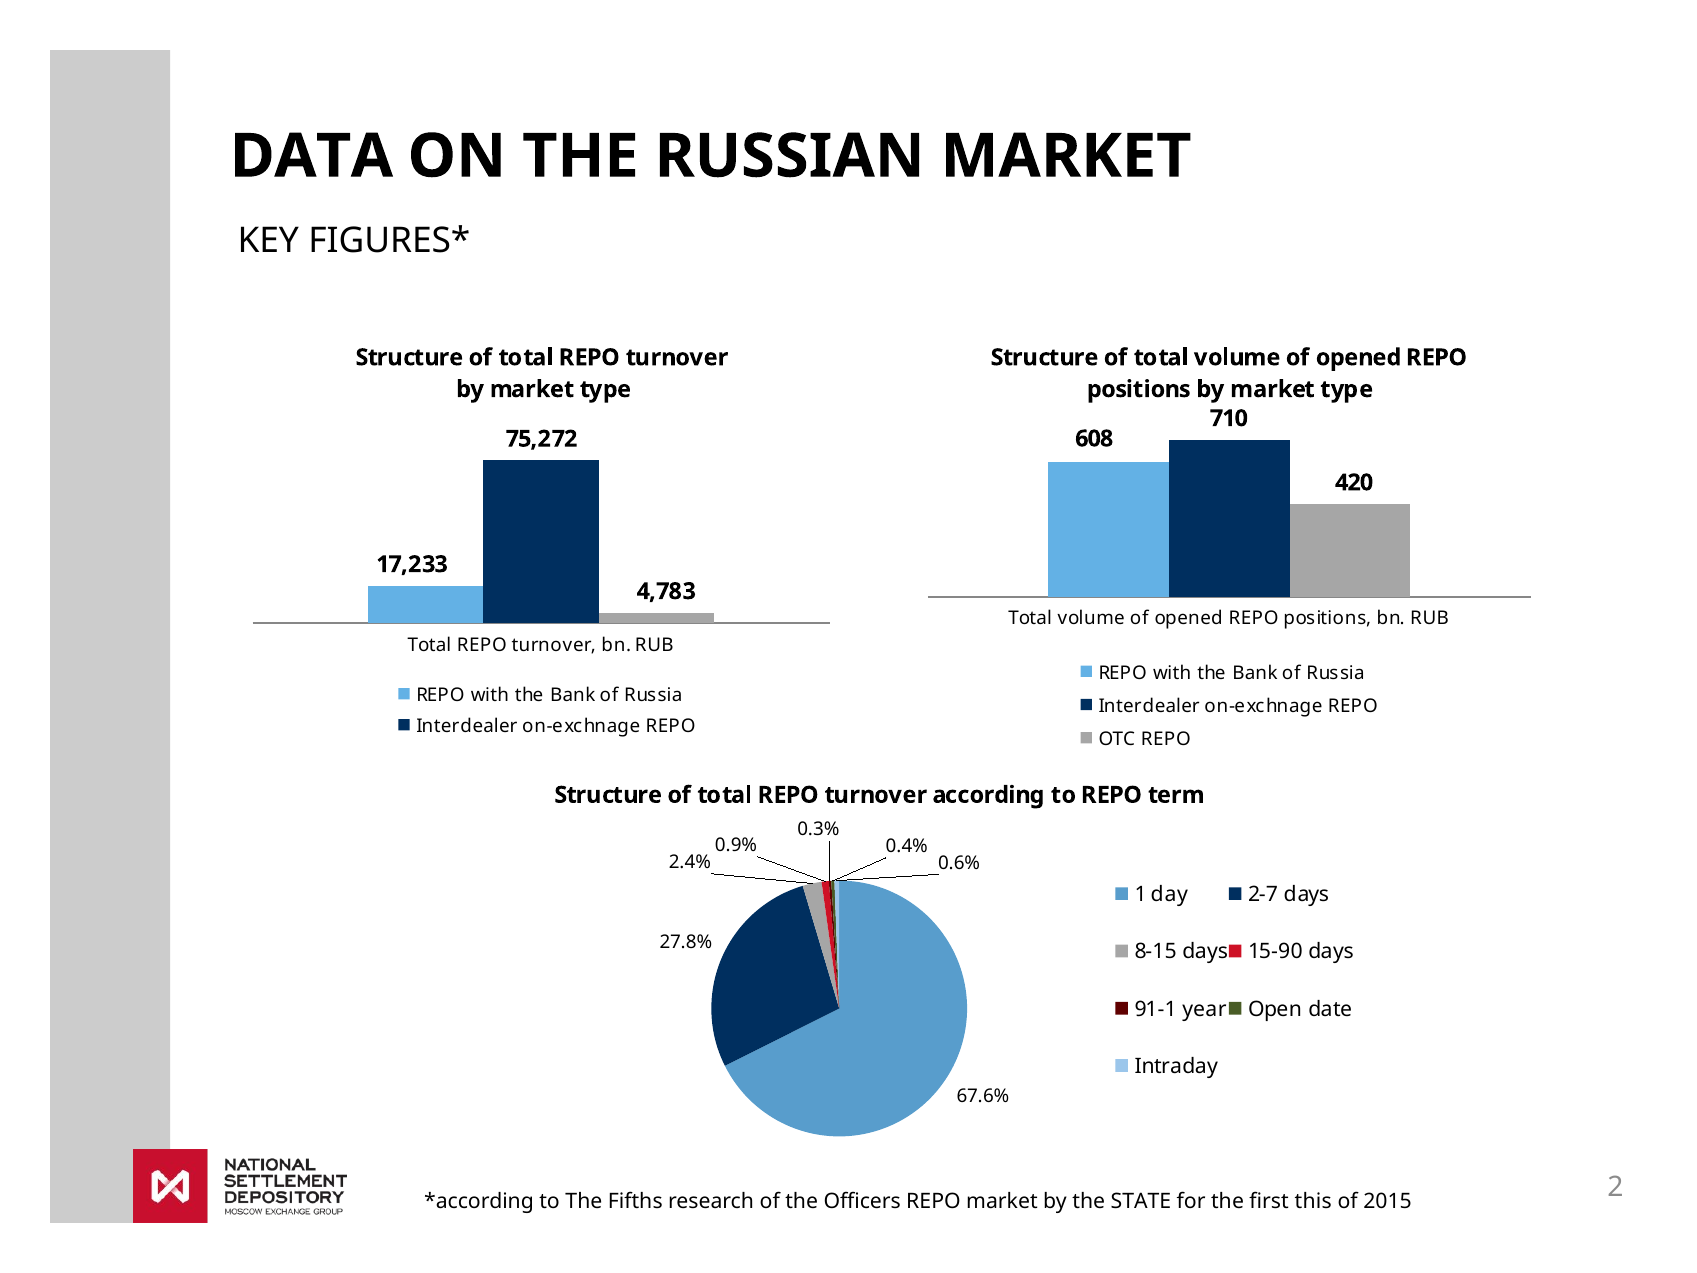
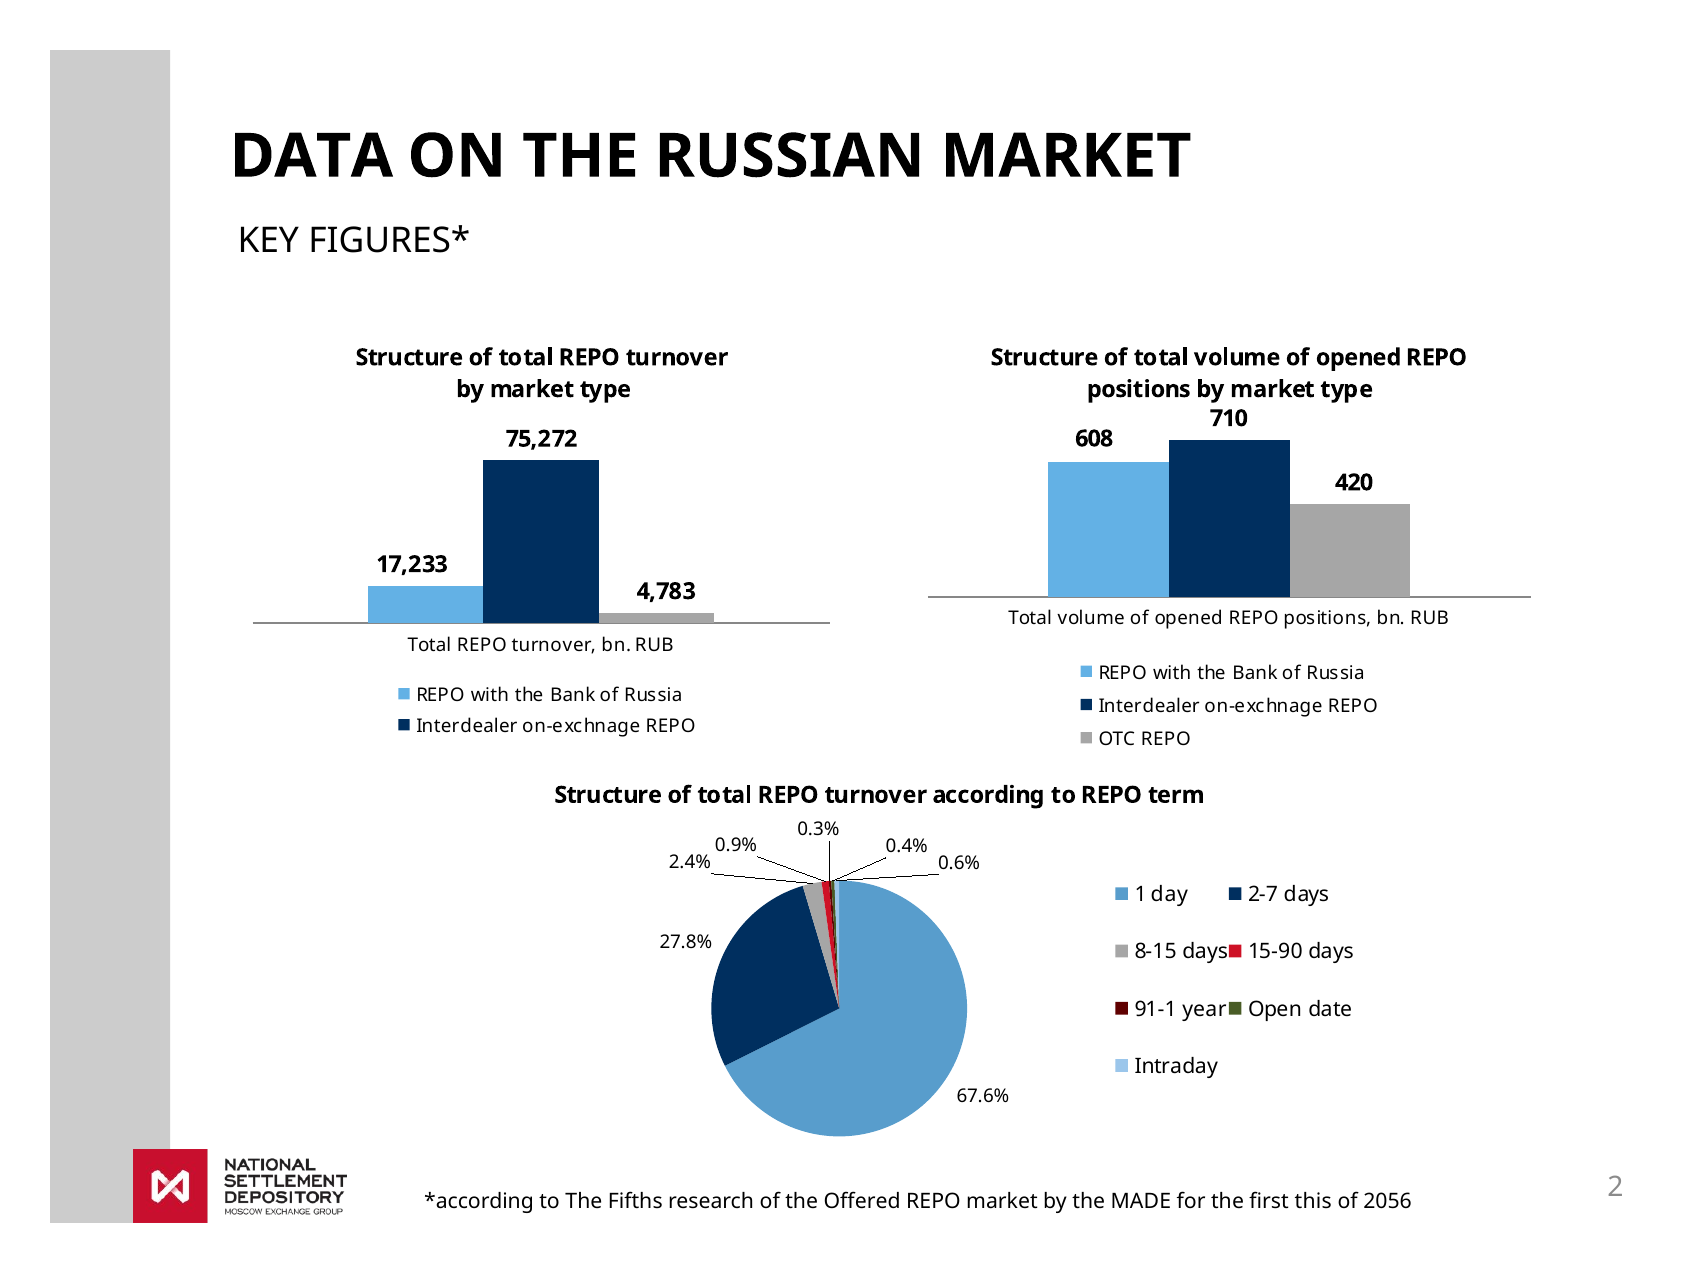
Officers: Officers -> Offered
STATE: STATE -> MADE
2015: 2015 -> 2056
